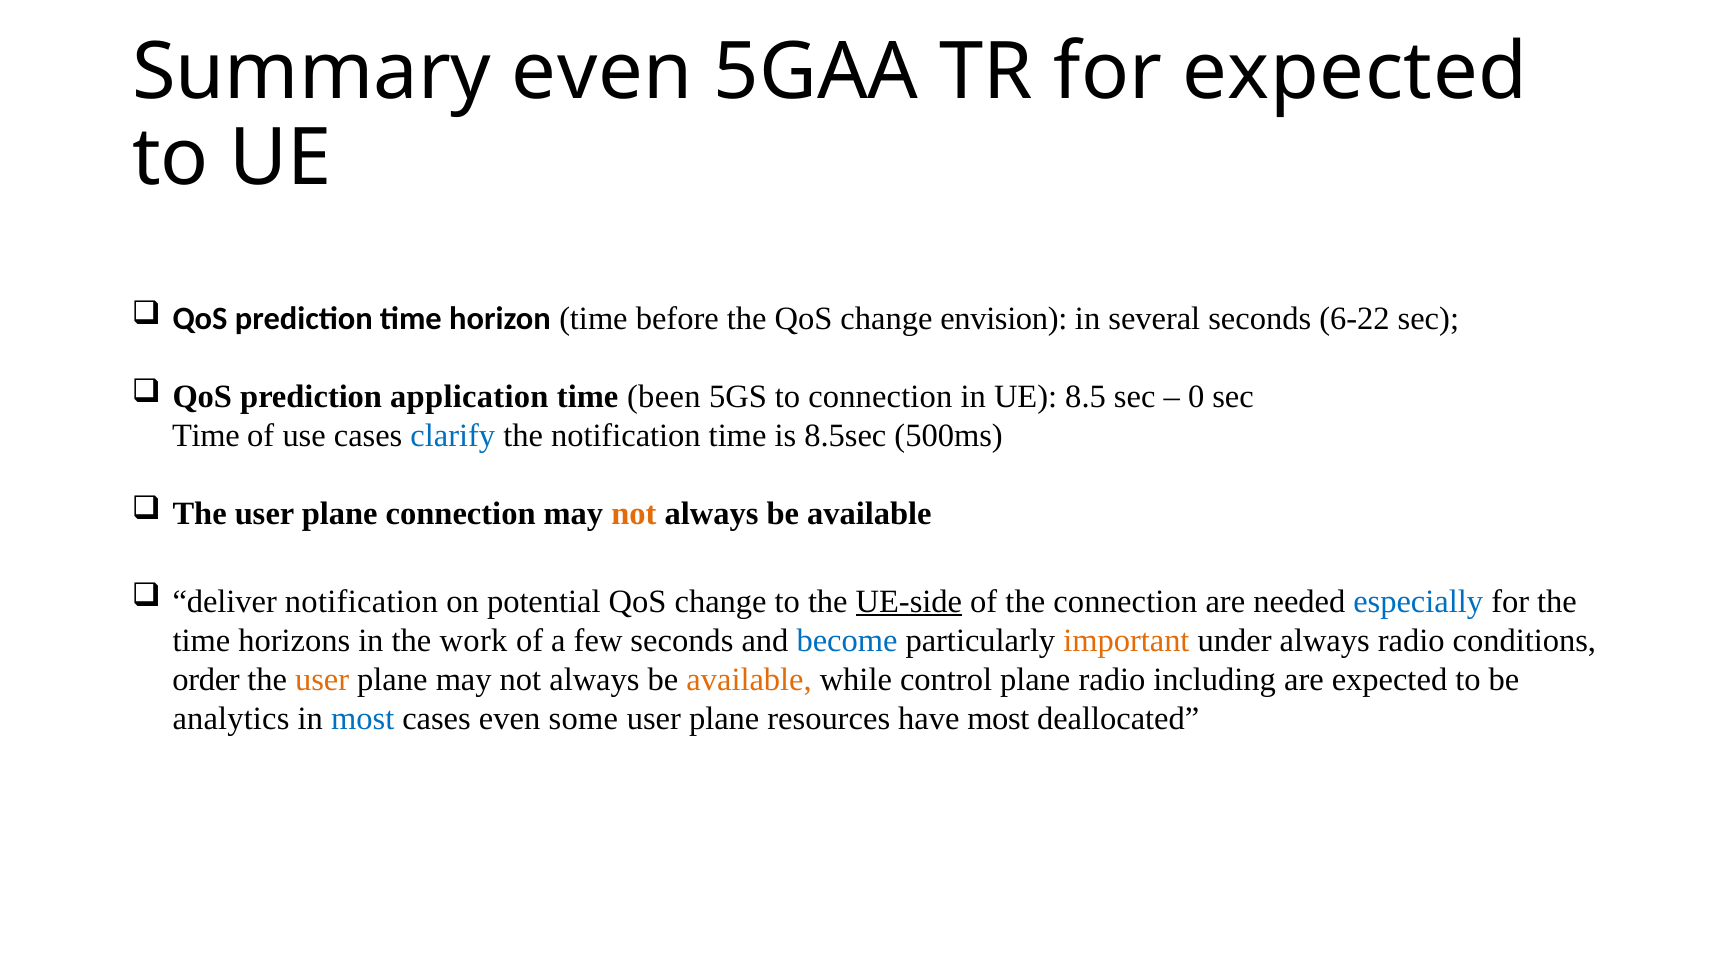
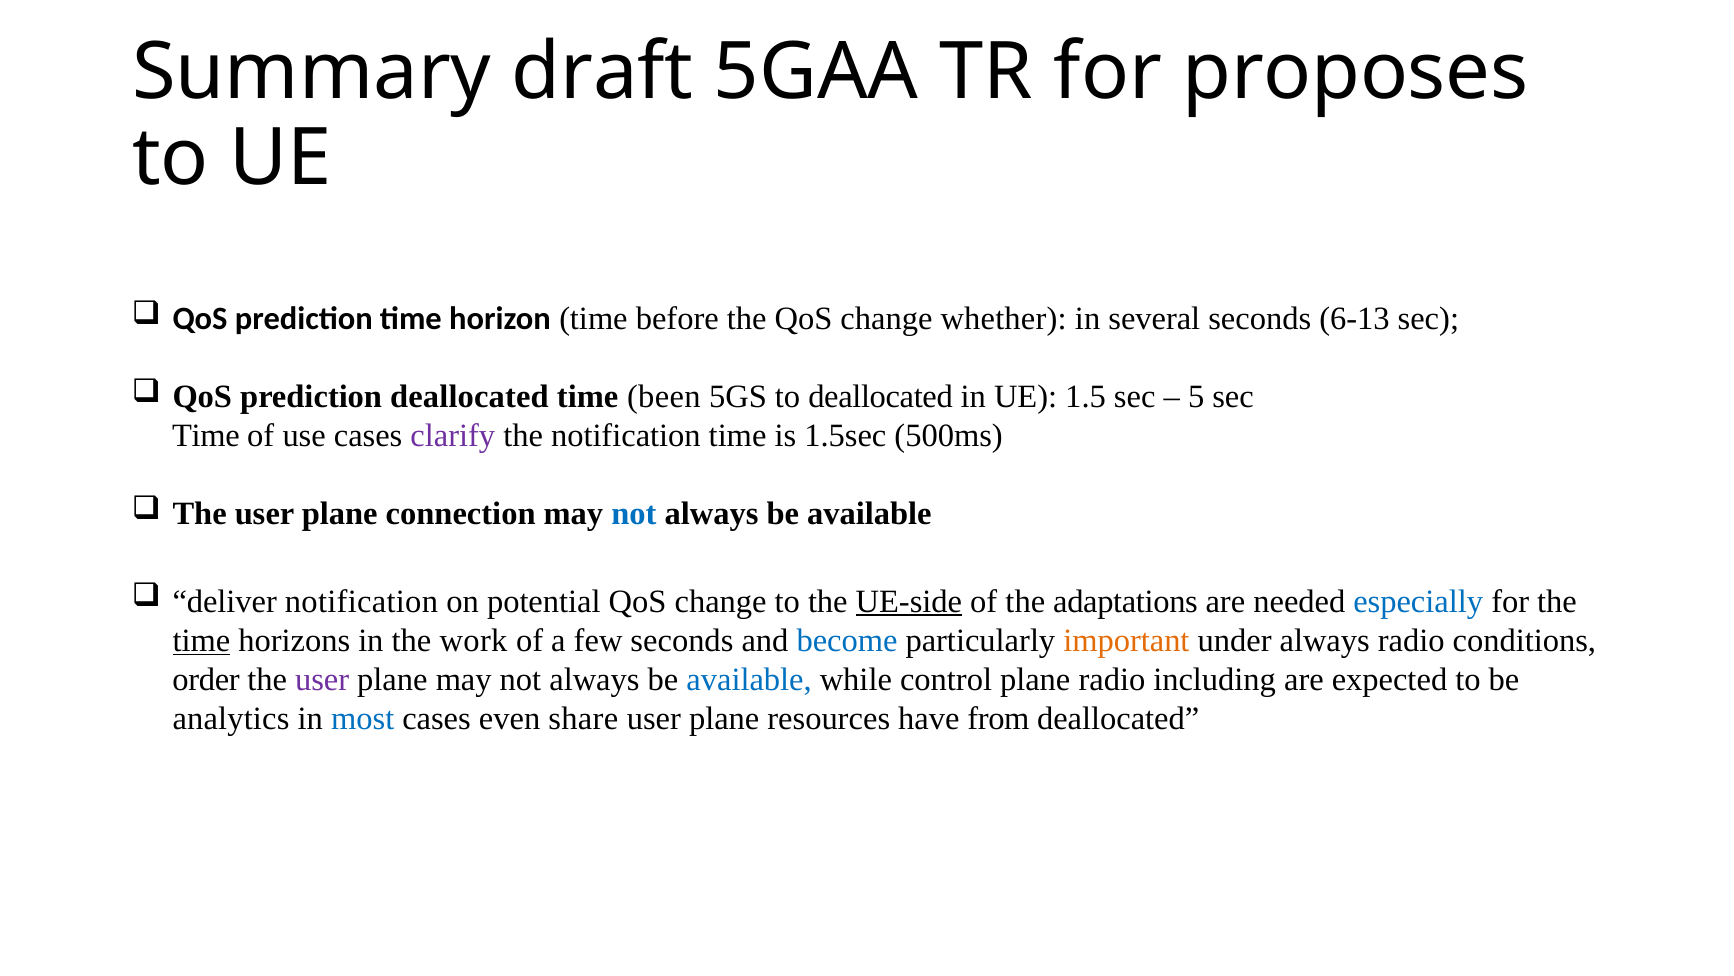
Summary even: even -> draft
for expected: expected -> proposes
envision: envision -> whether
6-22: 6-22 -> 6-13
prediction application: application -> deallocated
to connection: connection -> deallocated
8.5: 8.5 -> 1.5
0: 0 -> 5
clarify colour: blue -> purple
8.5sec: 8.5sec -> 1.5sec
not at (634, 514) colour: orange -> blue
the connection: connection -> adaptations
time at (201, 640) underline: none -> present
user at (322, 679) colour: orange -> purple
available at (749, 679) colour: orange -> blue
some: some -> share
have most: most -> from
